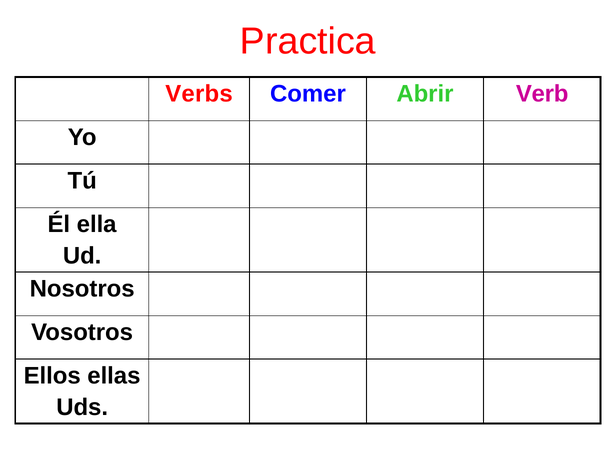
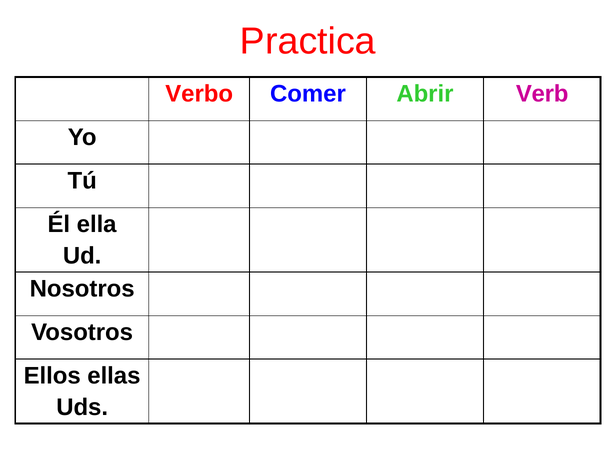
Verbs: Verbs -> Verbo
